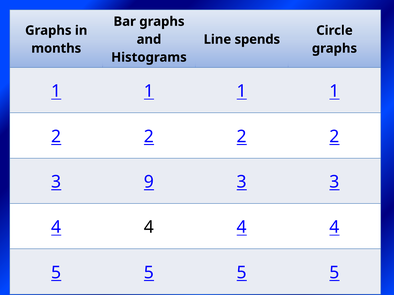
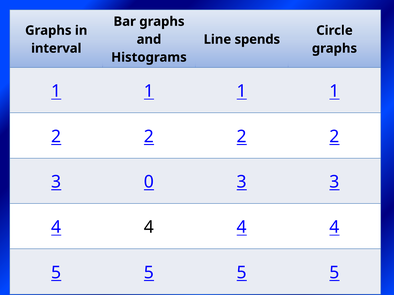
months: months -> interval
9: 9 -> 0
